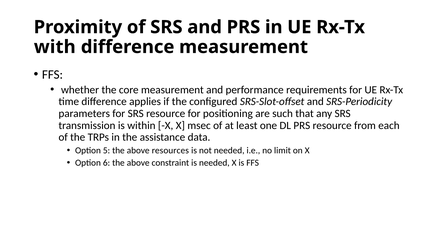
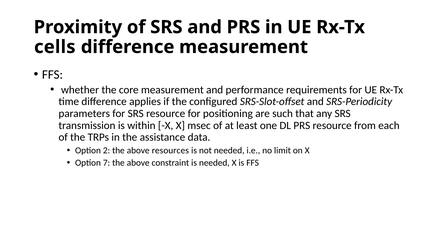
with: with -> cells
5: 5 -> 2
6: 6 -> 7
